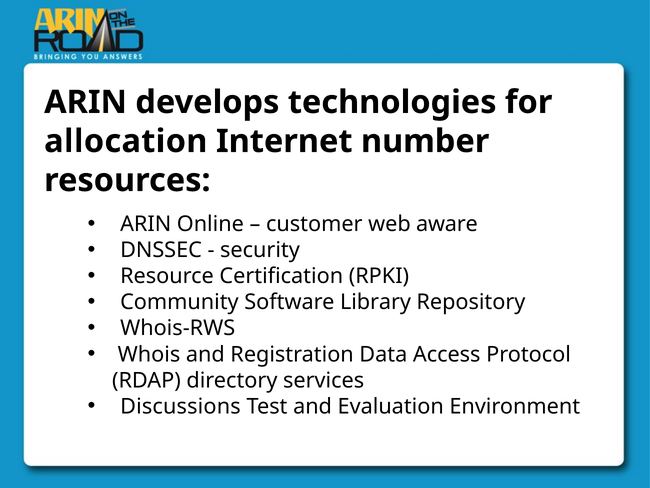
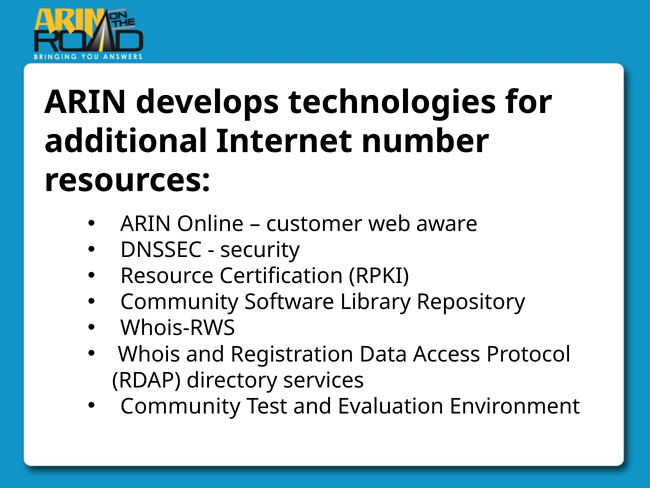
allocation: allocation -> additional
Discussions at (180, 406): Discussions -> Community
